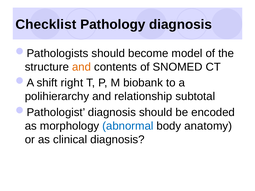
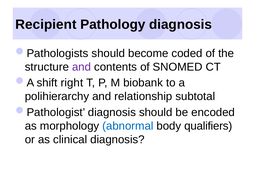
Checklist: Checklist -> Recipient
model: model -> coded
and at (82, 67) colour: orange -> purple
anatomy: anatomy -> qualifiers
